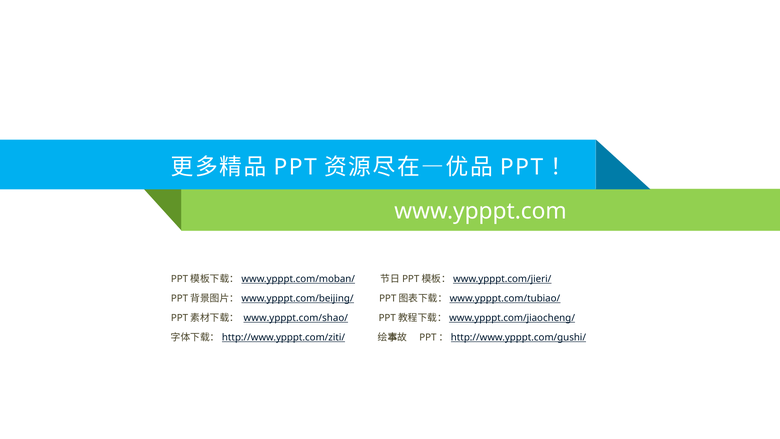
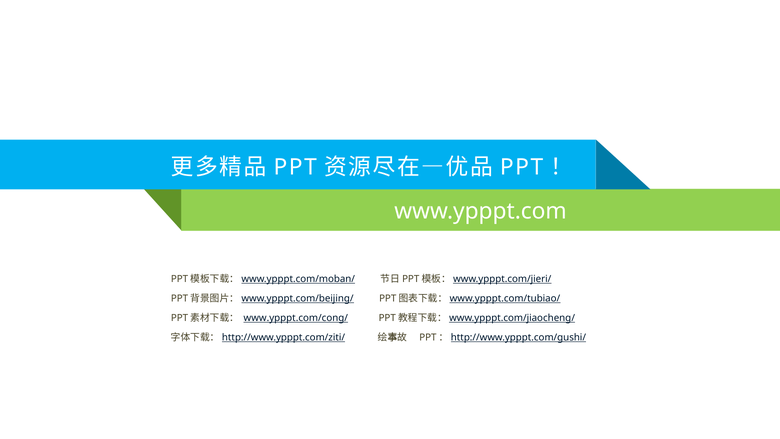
www.ypppt.com/shao/: www.ypppt.com/shao/ -> www.ypppt.com/cong/
